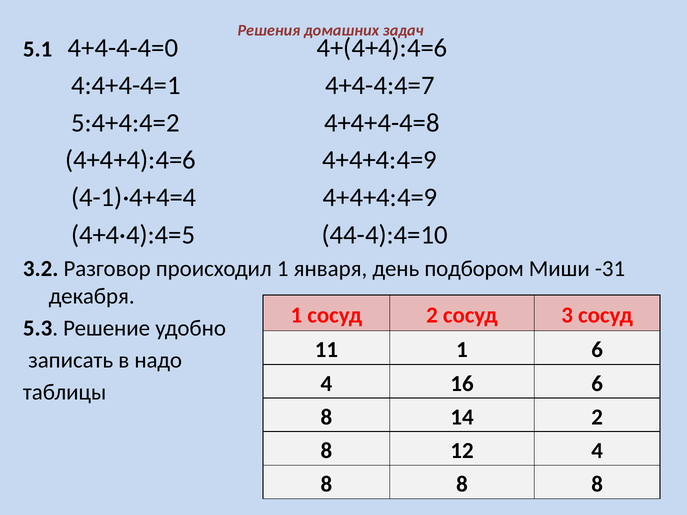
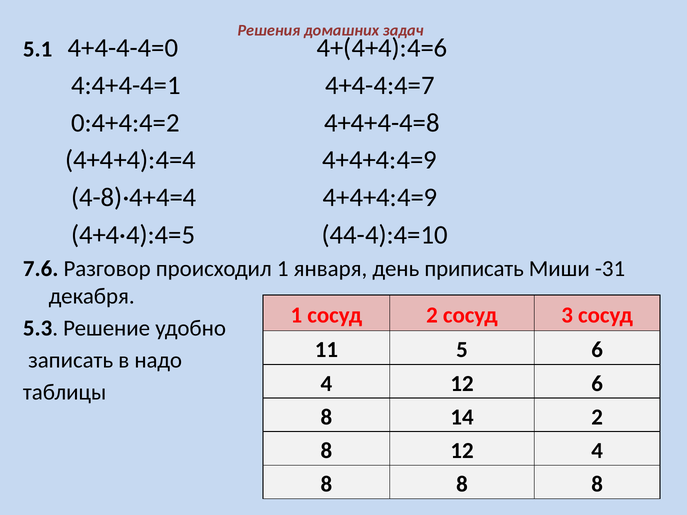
5:4+4:4=2: 5:4+4:4=2 -> 0:4+4:4=2
4+4+4):4=6: 4+4+4):4=6 -> 4+4+4):4=4
4-1)·4+4=4: 4-1)·4+4=4 -> 4-8)·4+4=4
3.2: 3.2 -> 7.6
подбором: подбором -> приписать
11 1: 1 -> 5
4 16: 16 -> 12
